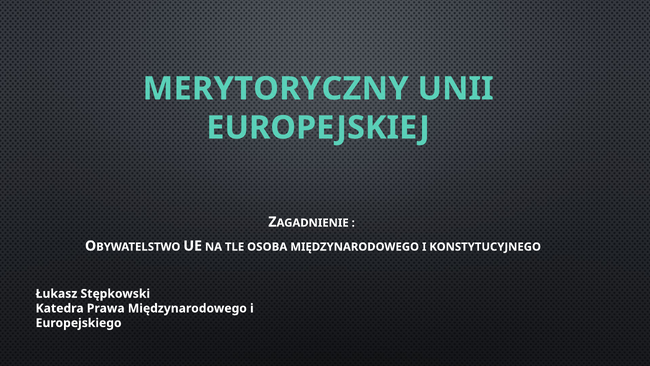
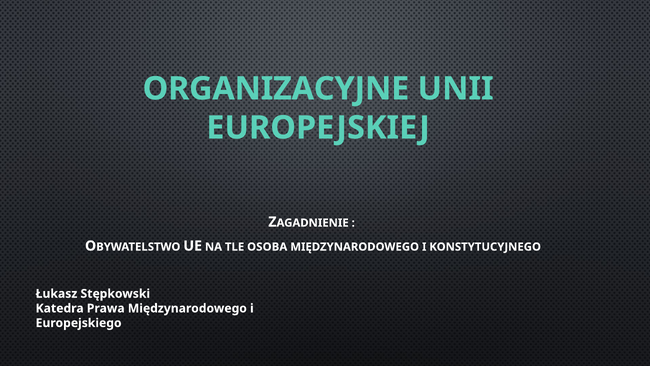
MERYTORYCZNY: MERYTORYCZNY -> ORGANIZACYJNE
